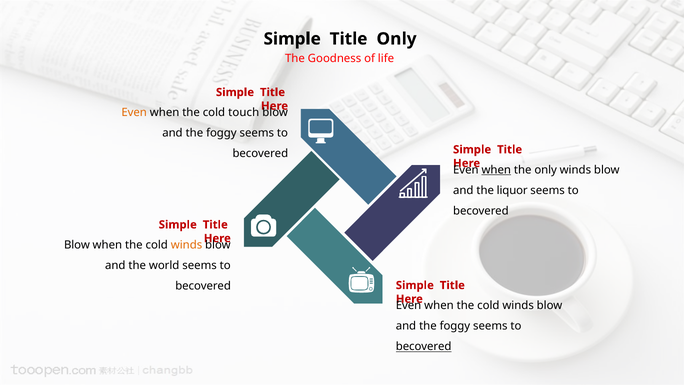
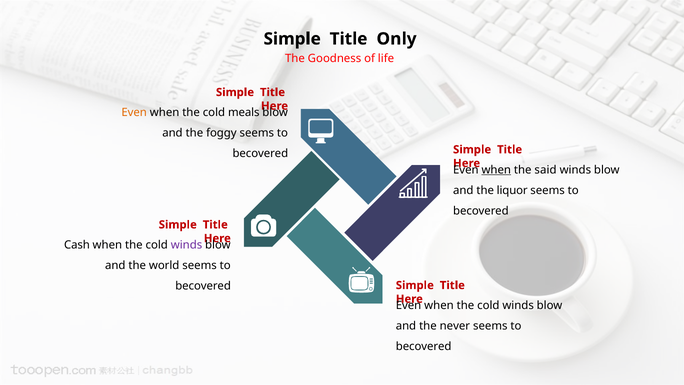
touch: touch -> meals
the only: only -> said
Blow at (77, 245): Blow -> Cash
winds at (187, 245) colour: orange -> purple
foggy at (455, 326): foggy -> never
becovered at (424, 347) underline: present -> none
